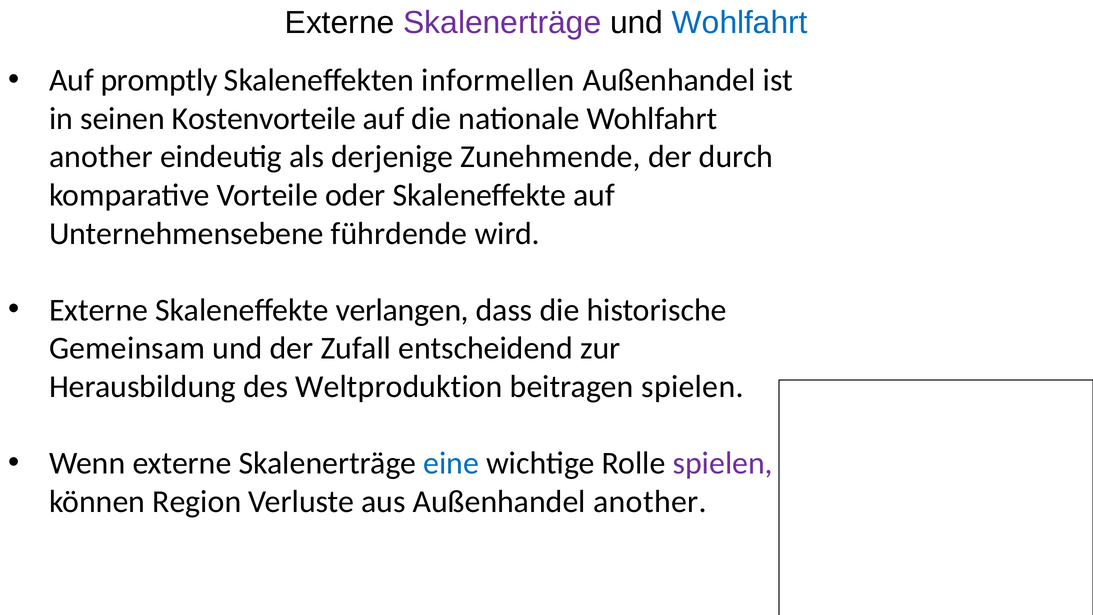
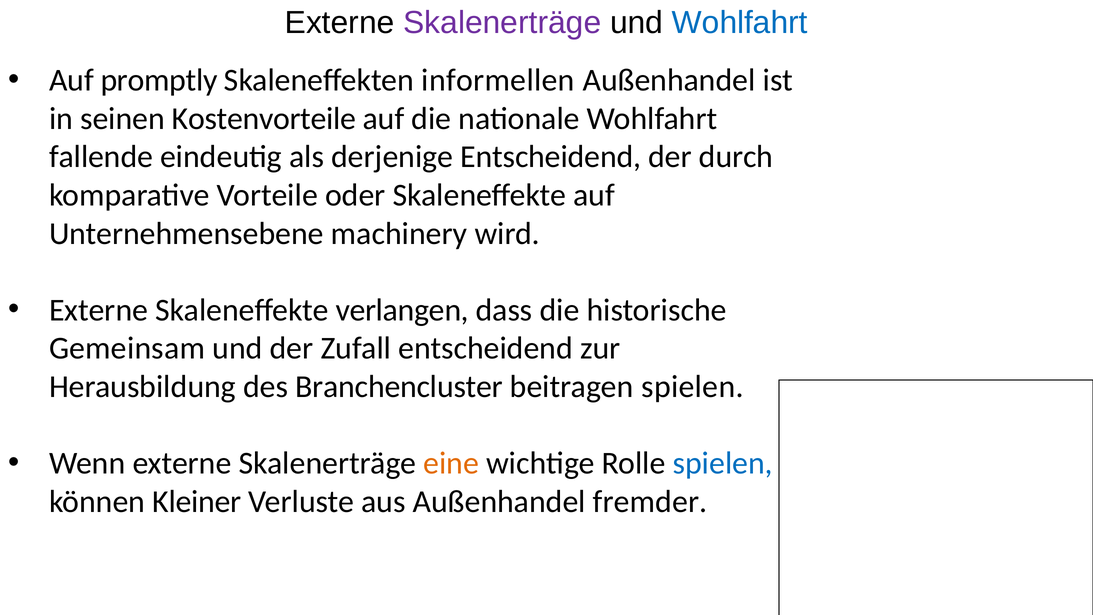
another at (101, 157): another -> fallende
derjenige Zunehmende: Zunehmende -> Entscheidend
führdende: führdende -> machinery
Weltproduktion: Weltproduktion -> Branchencluster
eine colour: blue -> orange
spielen at (723, 463) colour: purple -> blue
Region: Region -> Kleiner
Außenhandel another: another -> fremder
